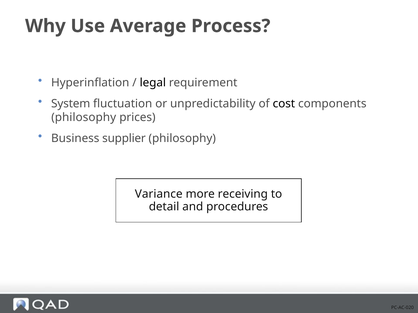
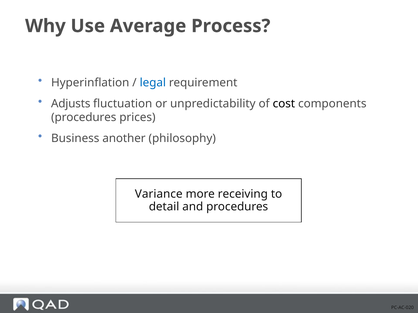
legal colour: black -> blue
System: System -> Adjusts
philosophy at (84, 118): philosophy -> procedures
supplier: supplier -> another
